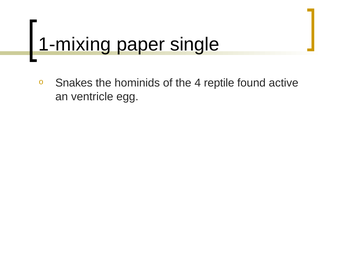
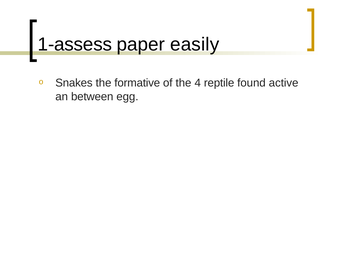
1-mixing: 1-mixing -> 1-assess
single: single -> easily
hominids: hominids -> formative
ventricle: ventricle -> between
